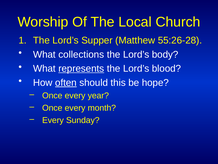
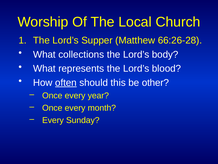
55:26-28: 55:26-28 -> 66:26-28
represents underline: present -> none
hope: hope -> other
